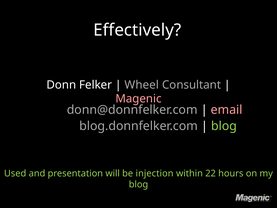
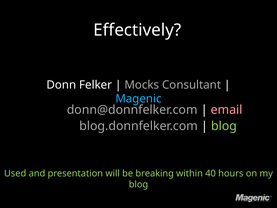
Wheel: Wheel -> Mocks
Magenic colour: pink -> light blue
injection: injection -> breaking
22: 22 -> 40
